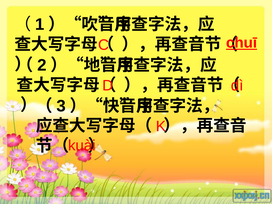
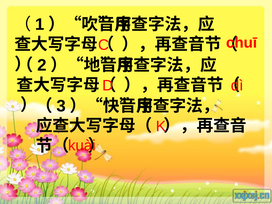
chuī underline: present -> none
